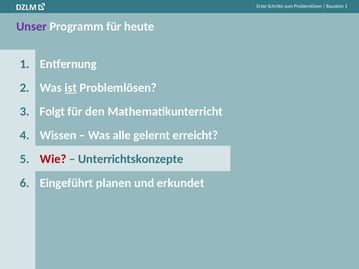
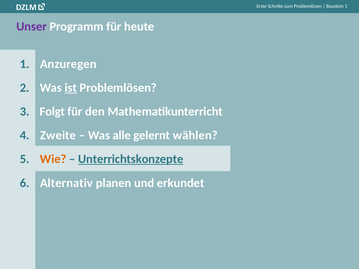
Entfernung: Entfernung -> Anzuregen
Wissen: Wissen -> Zweite
erreicht: erreicht -> wählen
Wie colour: red -> orange
Unterrichtskonzepte underline: none -> present
Eingeführt: Eingeführt -> Alternativ
